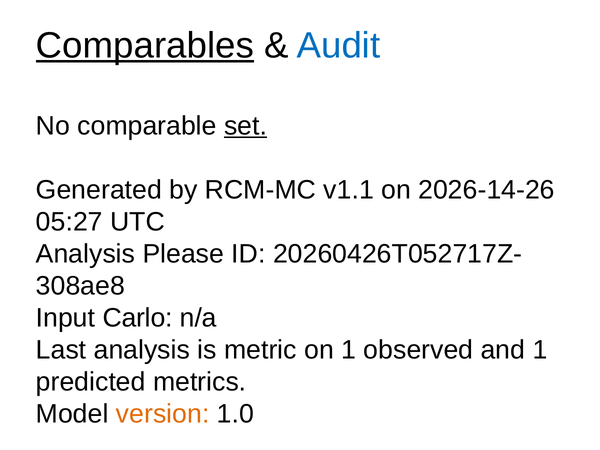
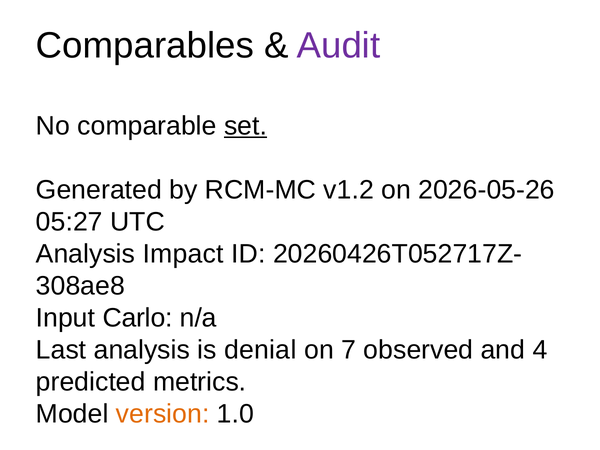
Comparables underline: present -> none
Audit colour: blue -> purple
v1.1: v1.1 -> v1.2
2026-14-26: 2026-14-26 -> 2026-05-26
Please: Please -> Impact
metric: metric -> denial
on 1: 1 -> 7
and 1: 1 -> 4
